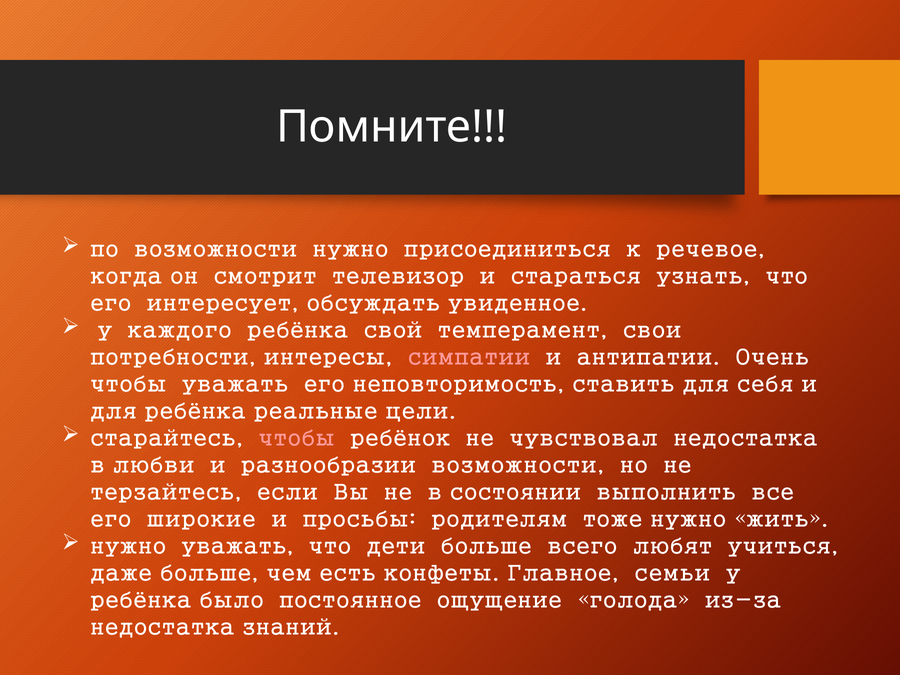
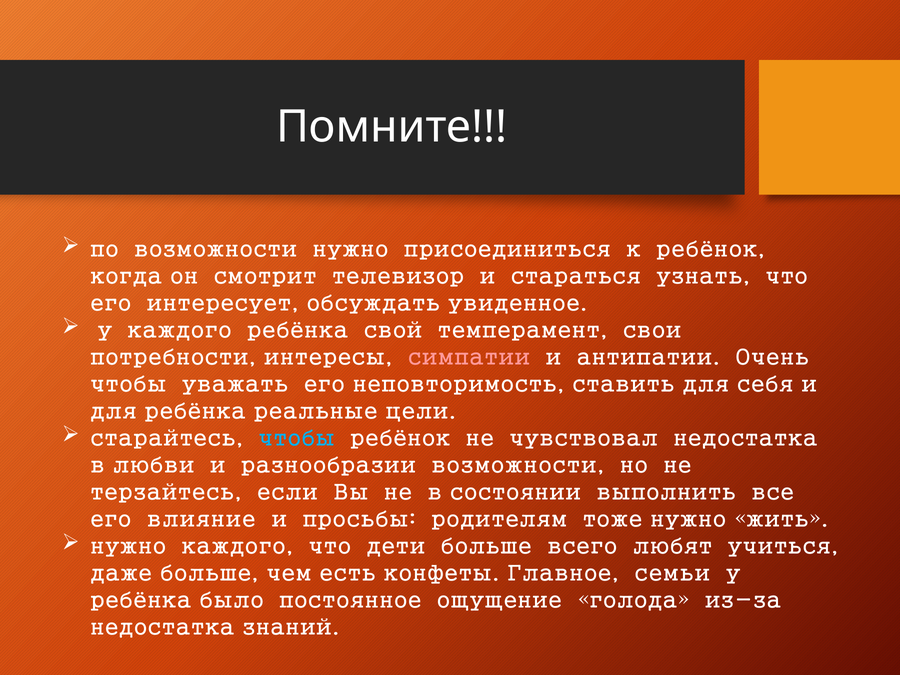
к речевое: речевое -> ребёнок
чтобы at (297, 438) colour: pink -> light blue
широкие: широкие -> влияние
нужно уважать: уважать -> каждого
